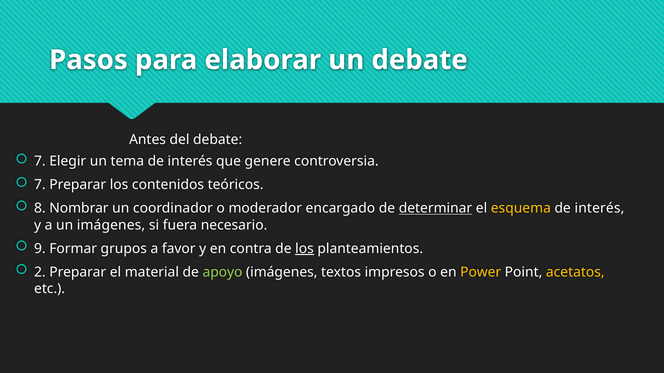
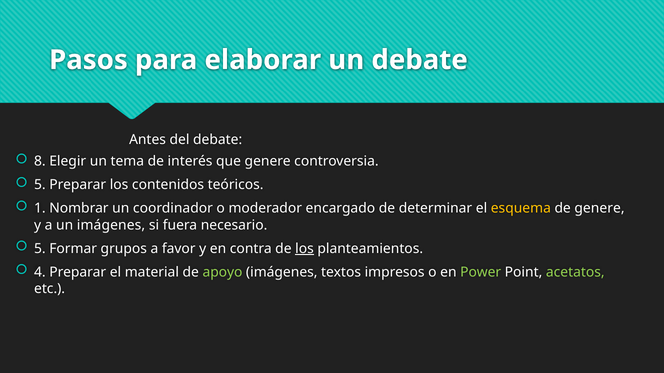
7 at (40, 162): 7 -> 8
7 at (40, 185): 7 -> 5
8: 8 -> 1
determinar underline: present -> none
interés at (599, 209): interés -> genere
9 at (40, 249): 9 -> 5
2: 2 -> 4
Power colour: yellow -> light green
acetatos colour: yellow -> light green
